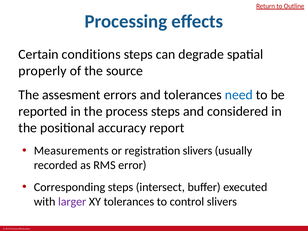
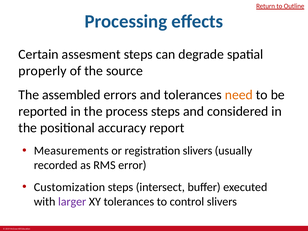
conditions: conditions -> assesment
assesment: assesment -> assembled
need colour: blue -> orange
Corresponding: Corresponding -> Customization
